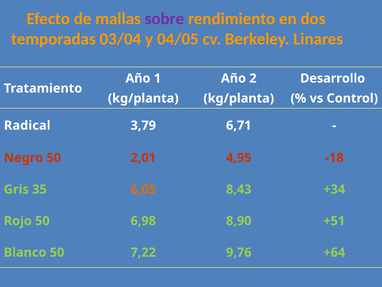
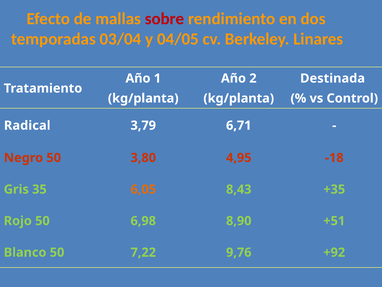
sobre colour: purple -> red
Desarrollo: Desarrollo -> Destinada
2,01: 2,01 -> 3,80
+34: +34 -> +35
+64: +64 -> +92
